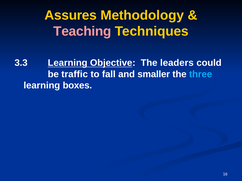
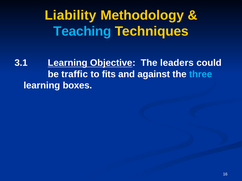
Assures: Assures -> Liability
Teaching colour: pink -> light blue
3.3: 3.3 -> 3.1
fall: fall -> fits
smaller: smaller -> against
